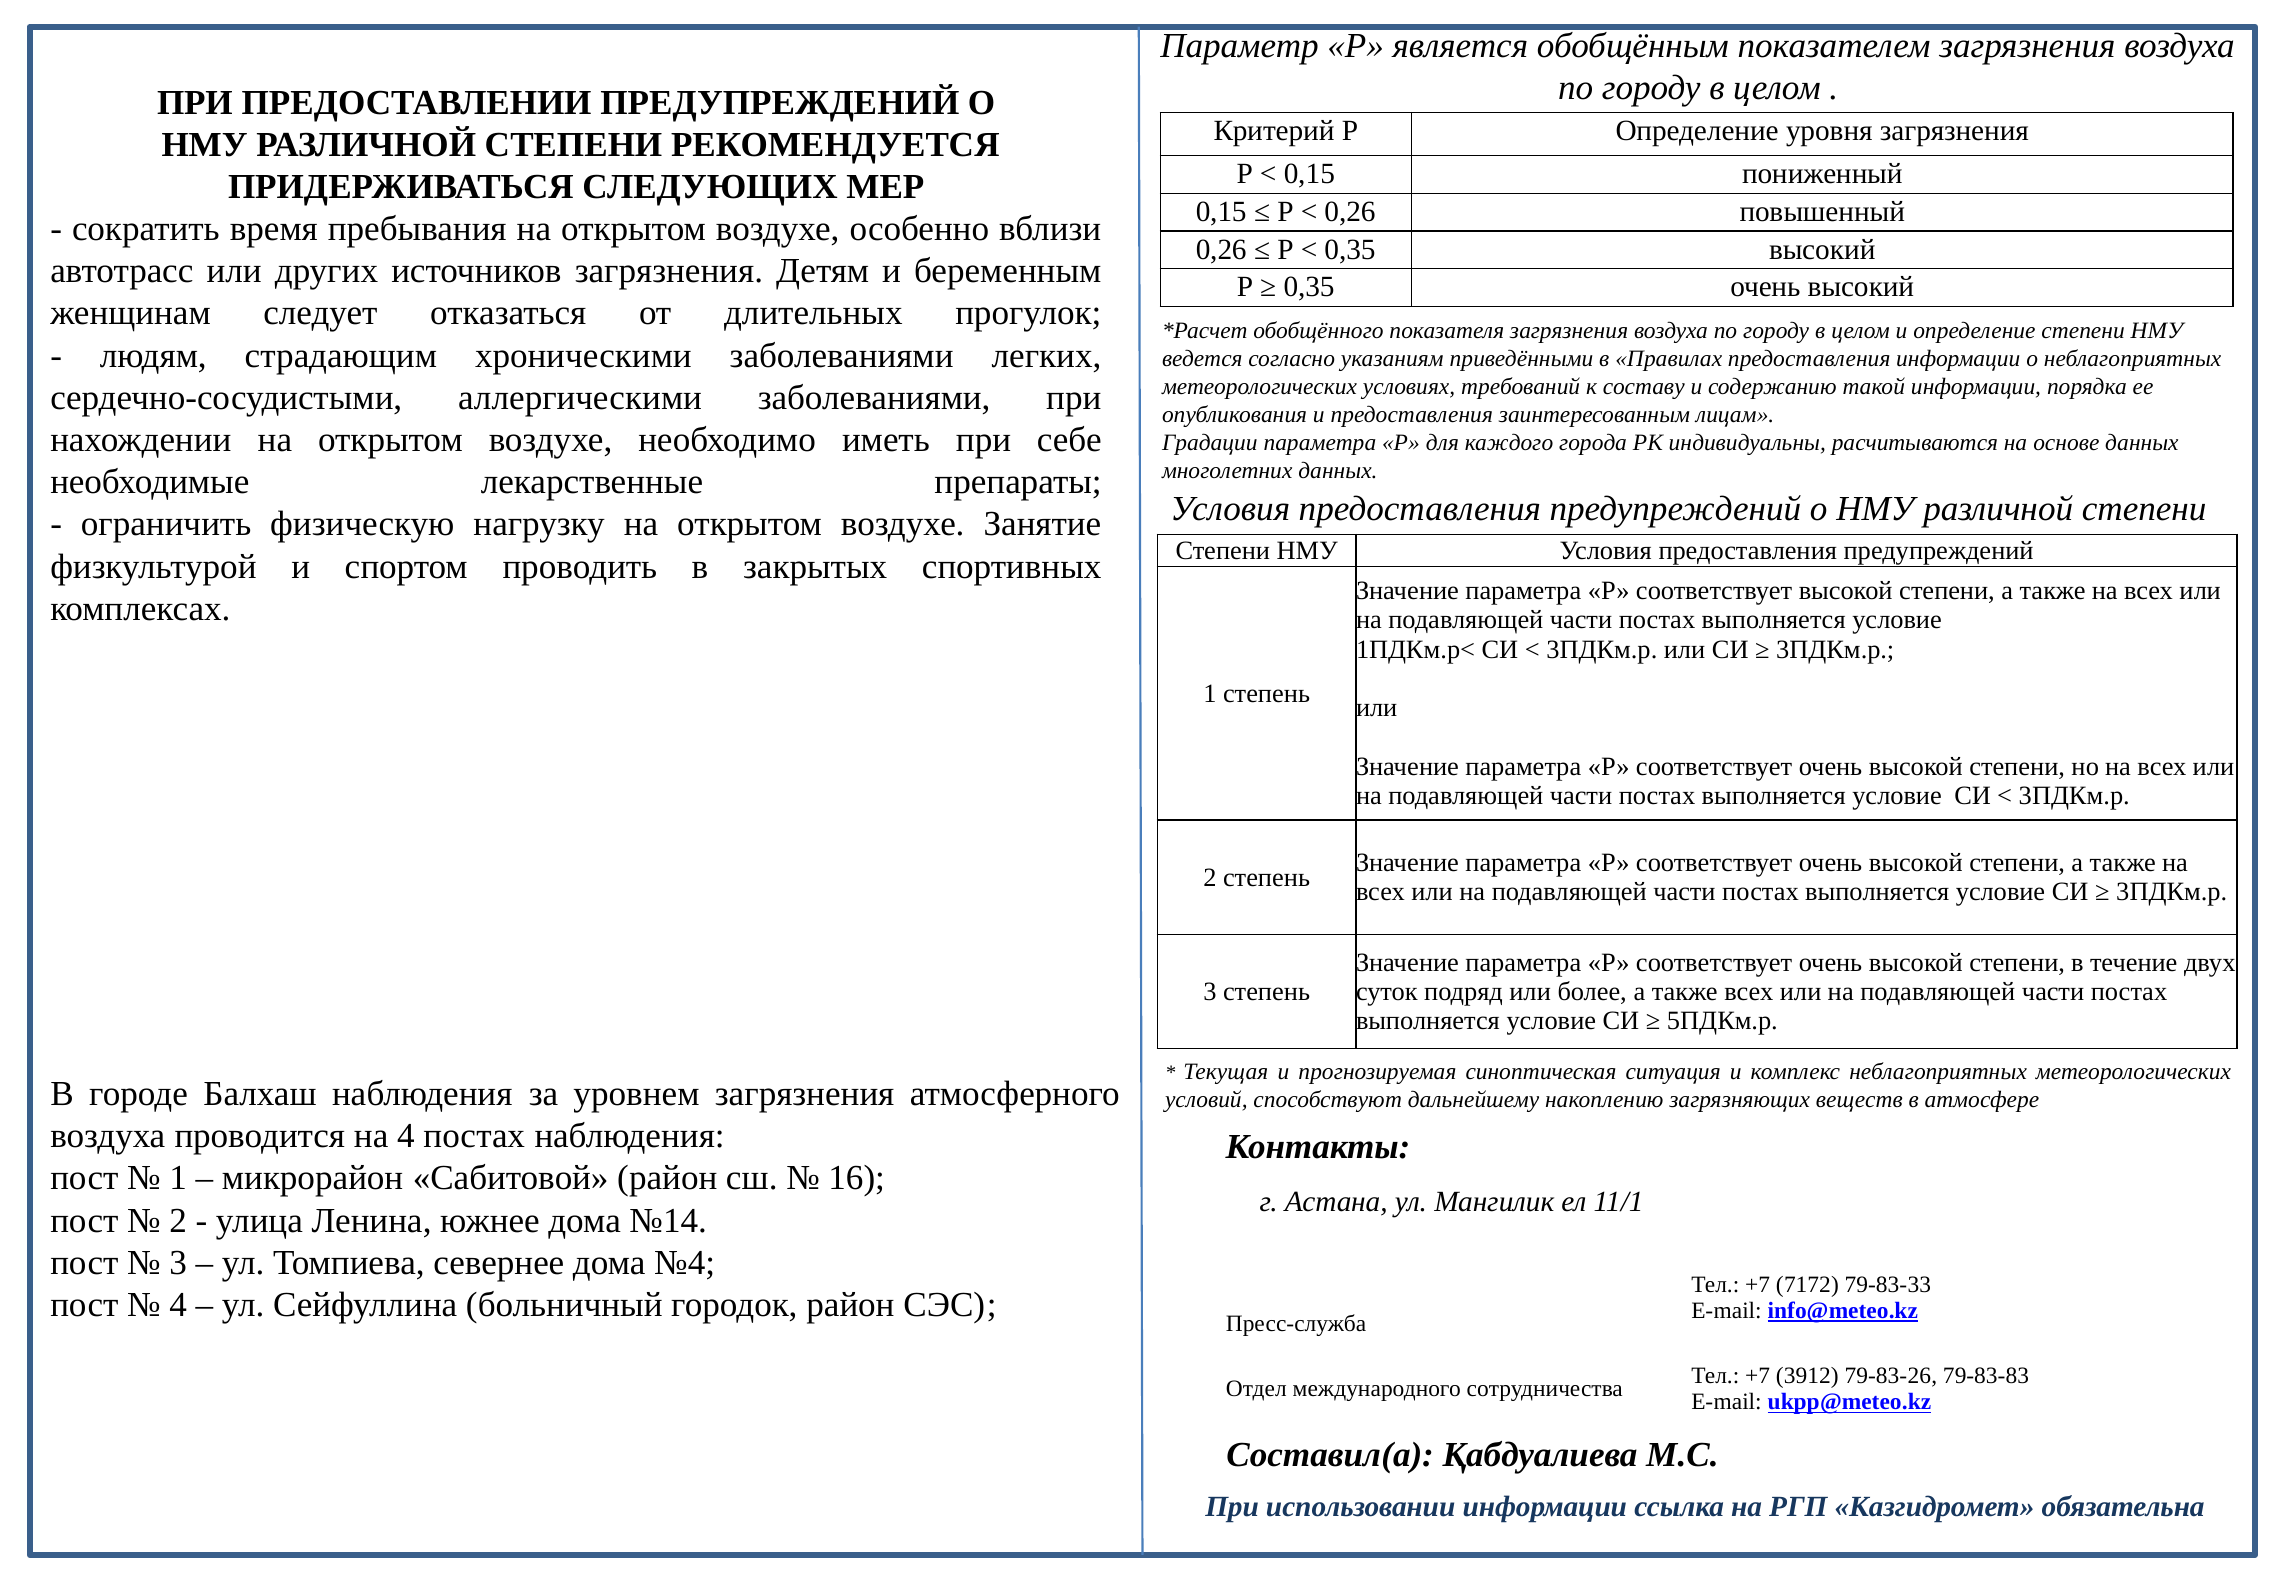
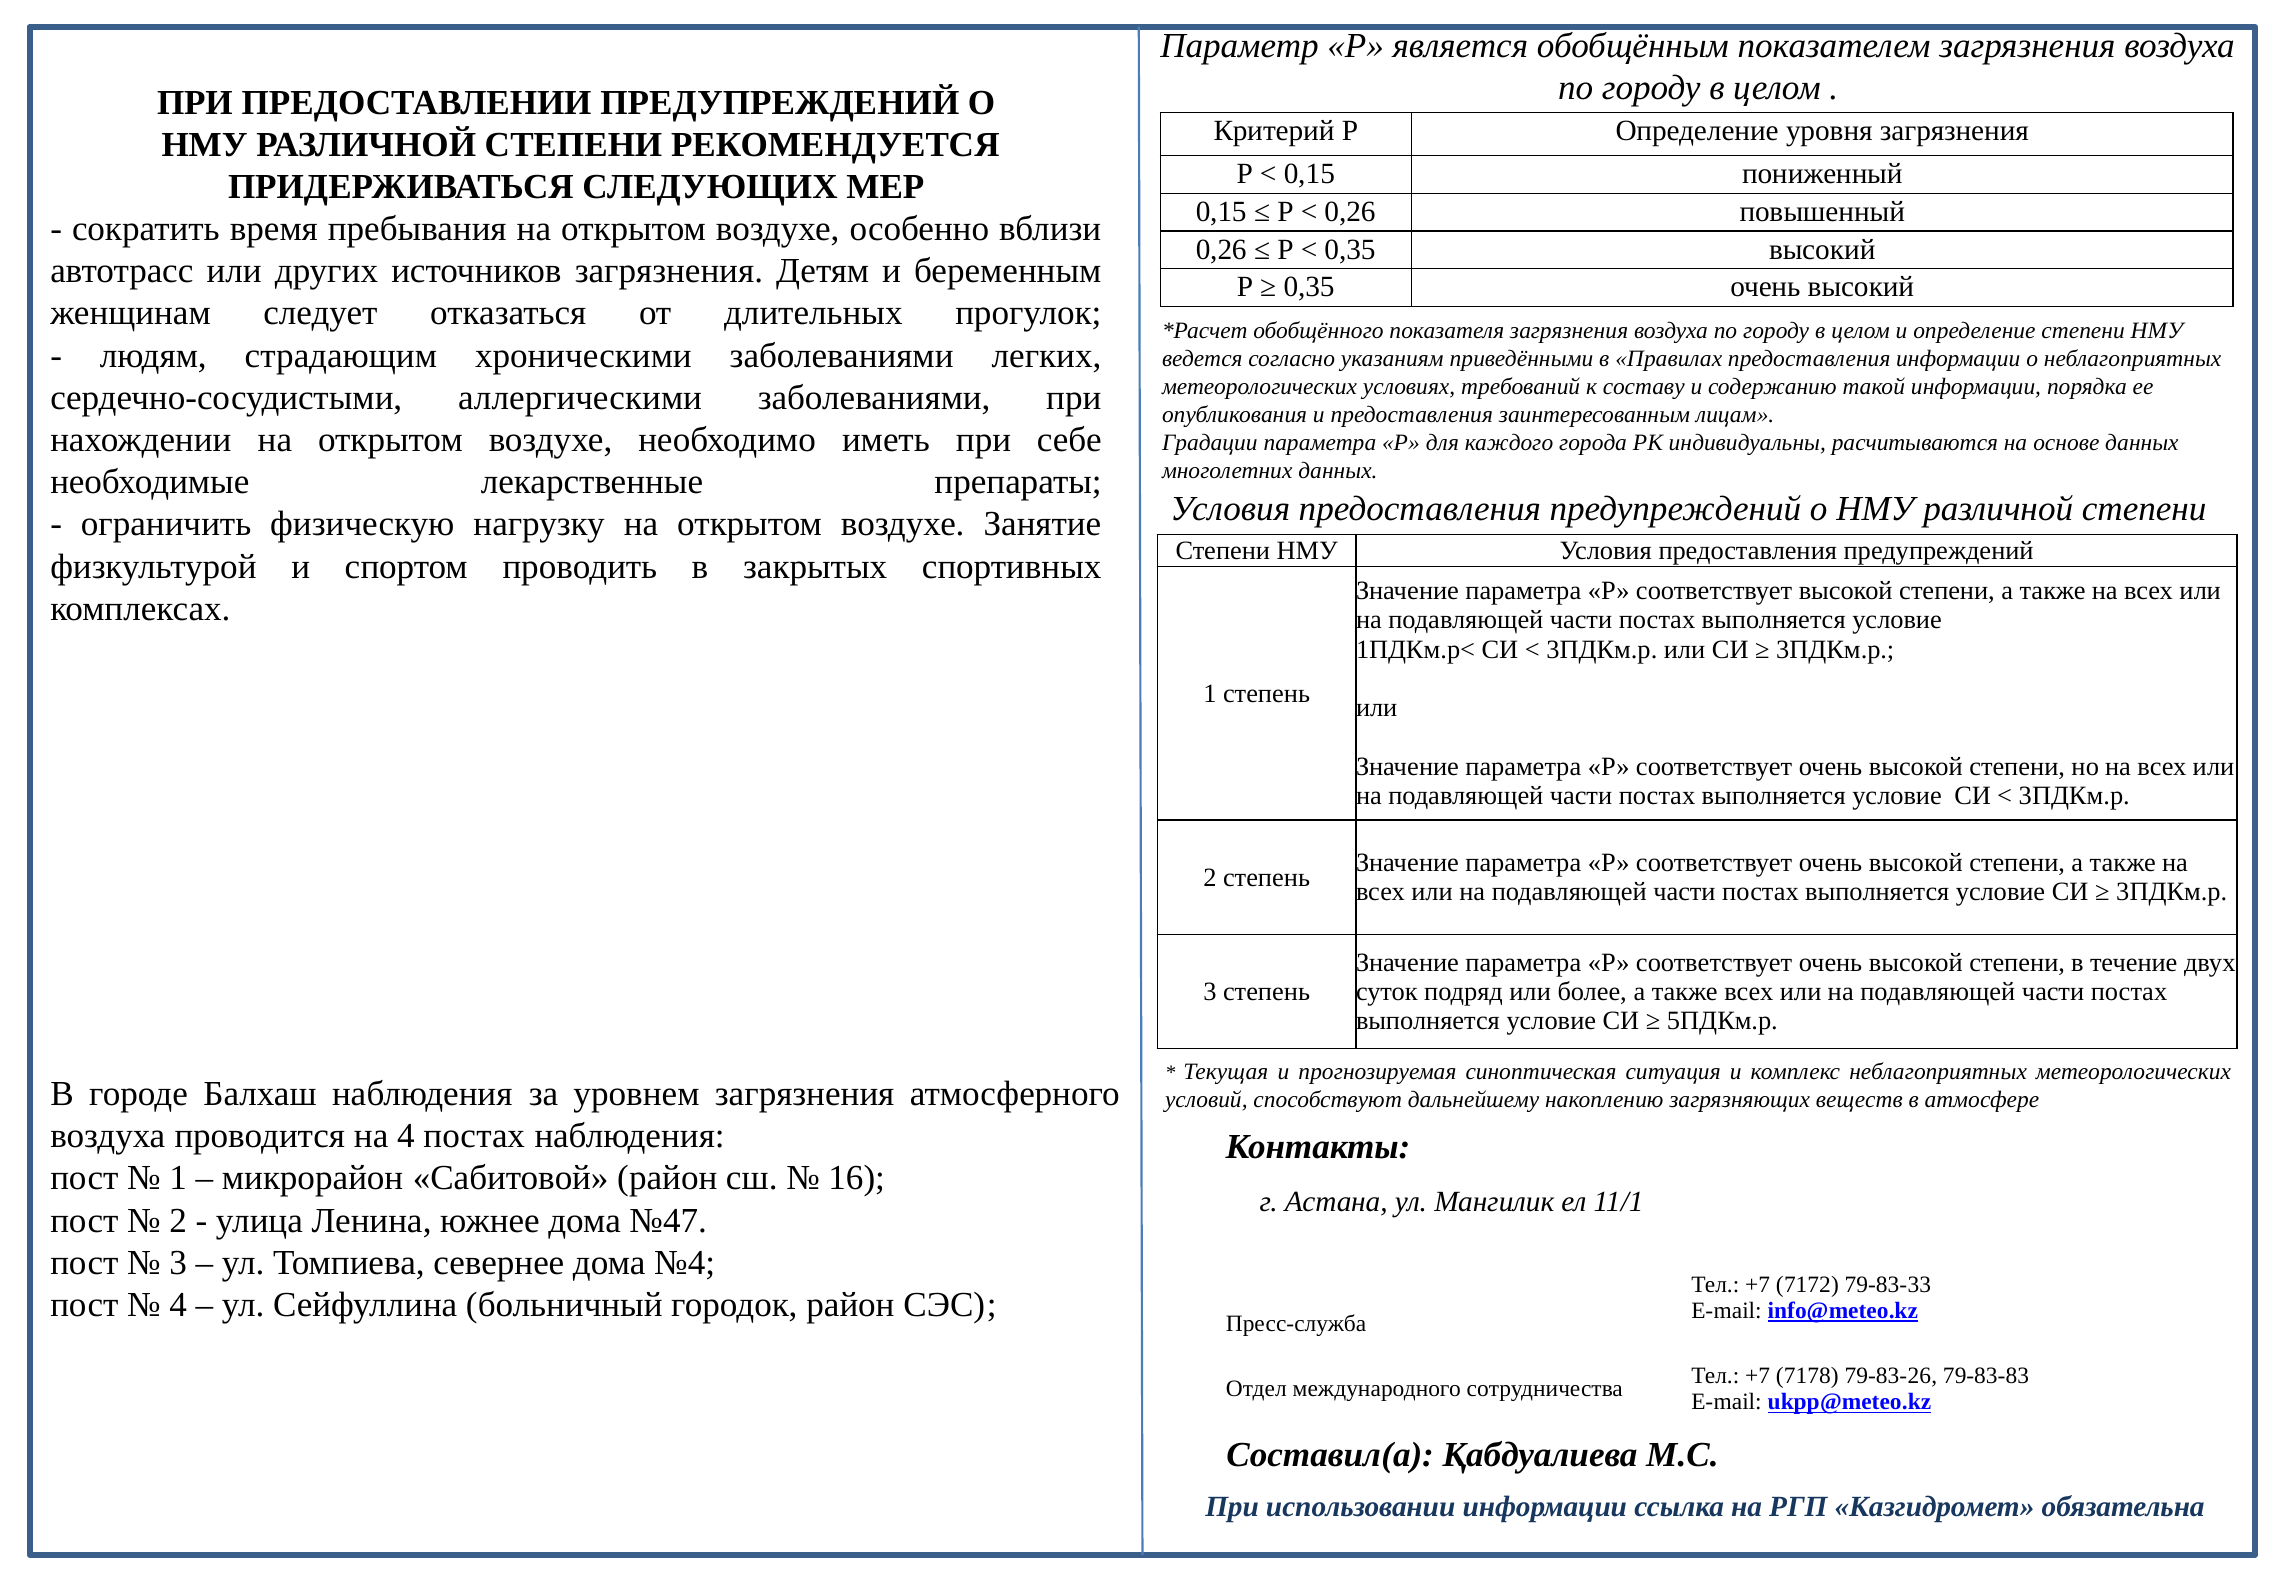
№14: №14 -> №47
3912: 3912 -> 7178
